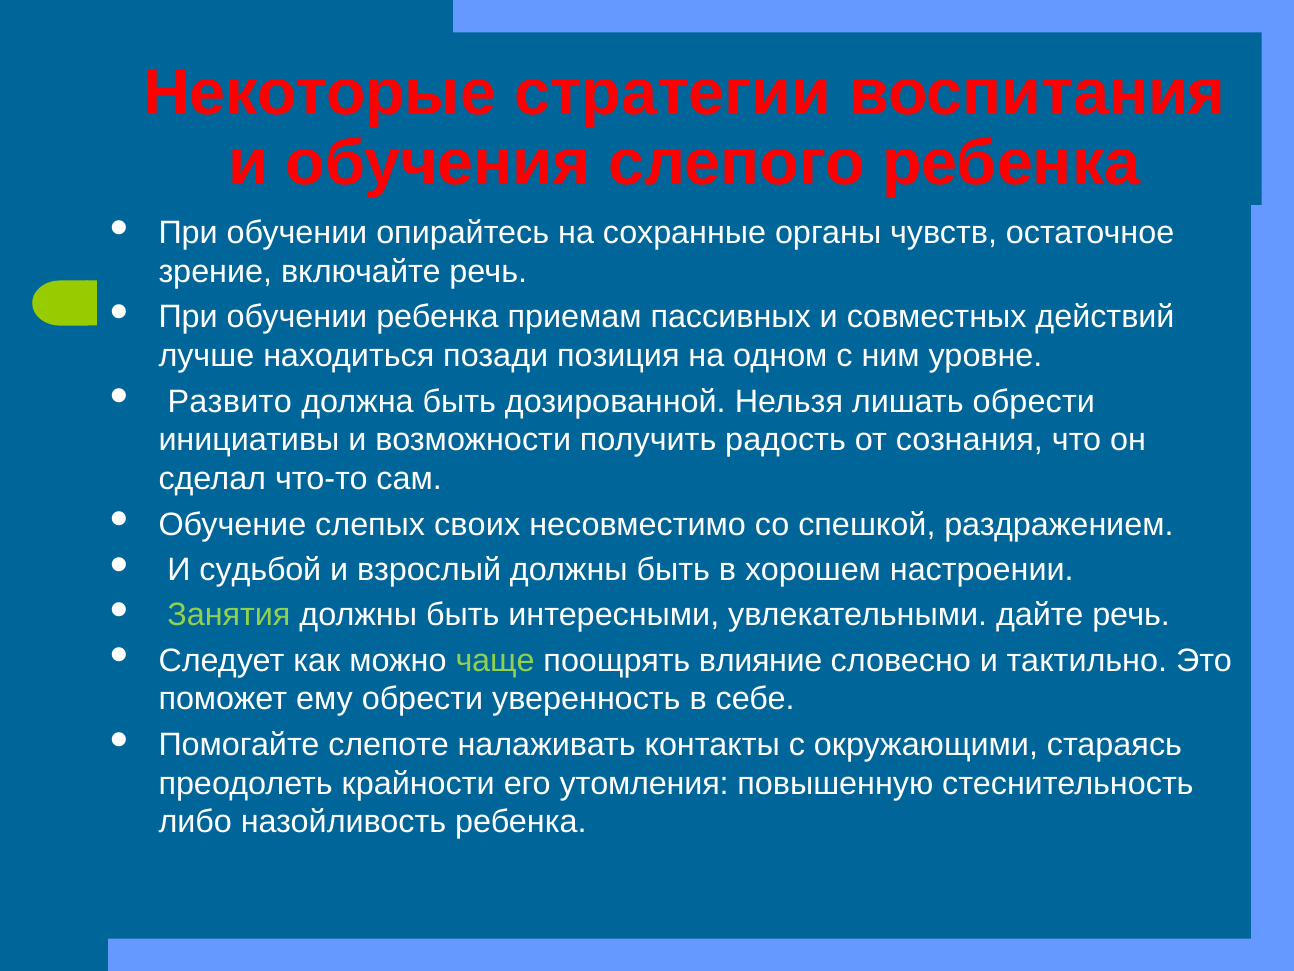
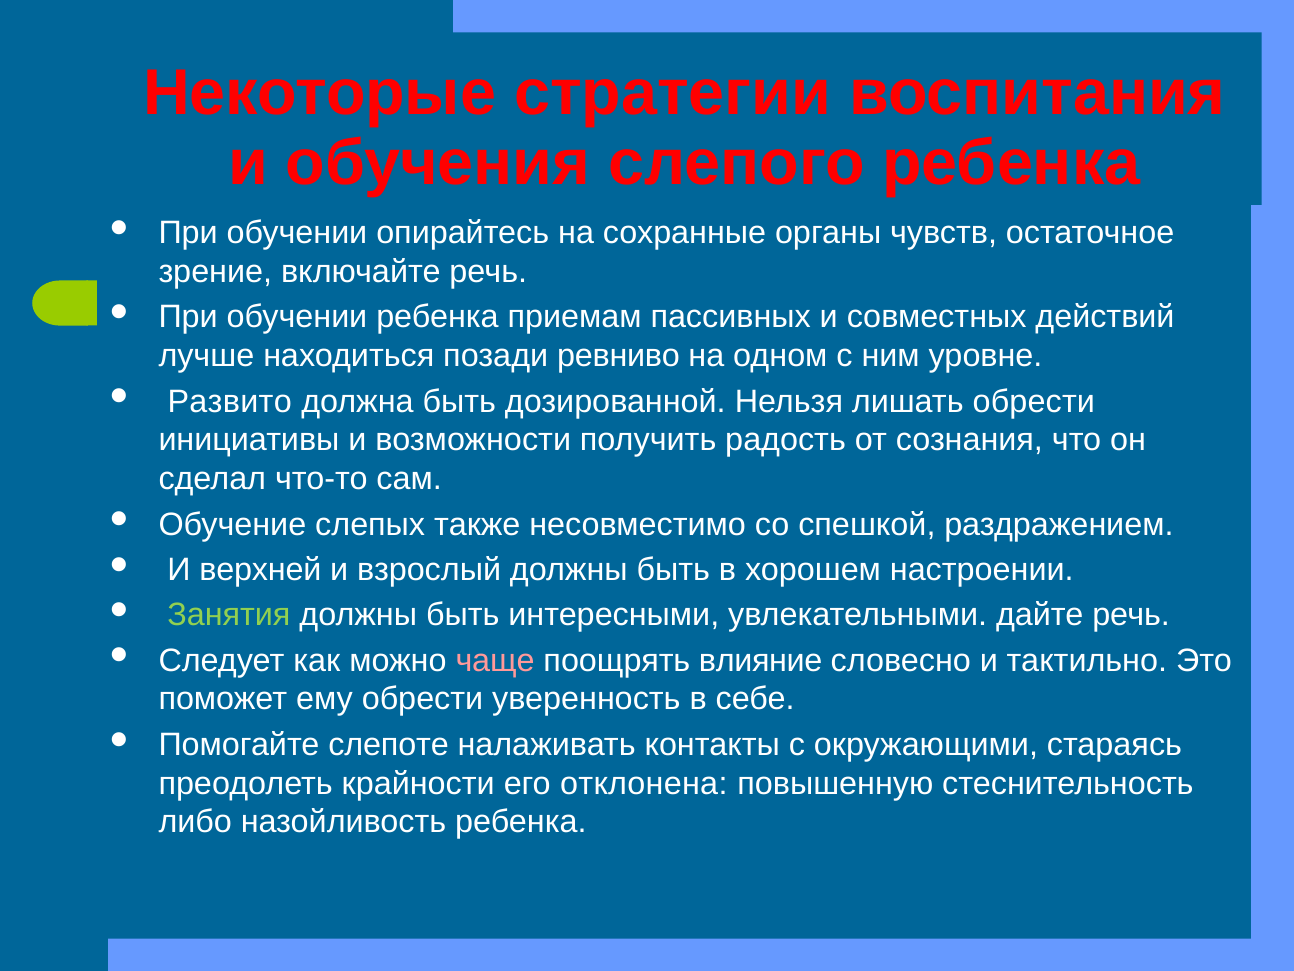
позиция: позиция -> ревниво
своих: своих -> также
судьбой: судьбой -> верхней
чаще colour: light green -> pink
утомления: утомления -> отклонена
